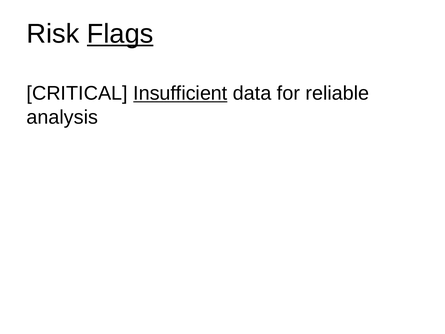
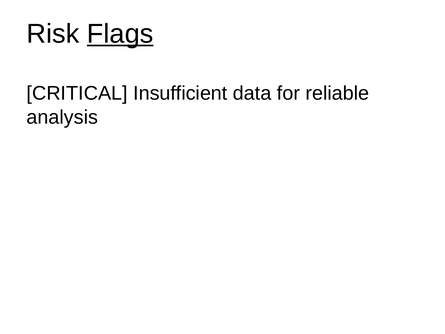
Insufficient underline: present -> none
